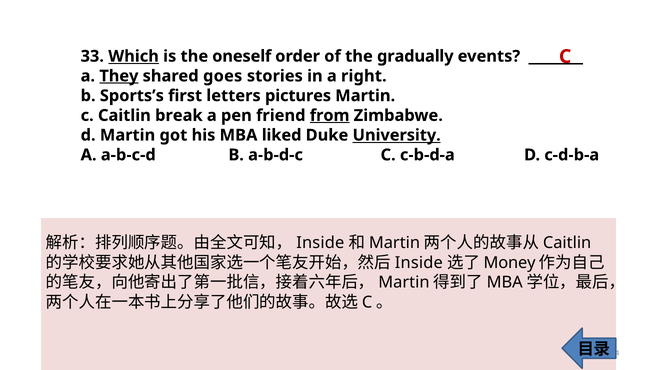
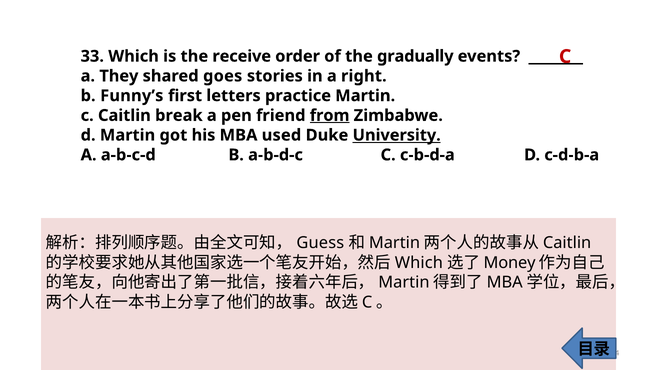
Which at (134, 56) underline: present -> none
oneself: oneself -> receive
They underline: present -> none
Sports’s: Sports’s -> Funny’s
pictures: pictures -> practice
liked: liked -> used
Inside at (320, 243): Inside -> Guess
Inside at (419, 262): Inside -> Which
